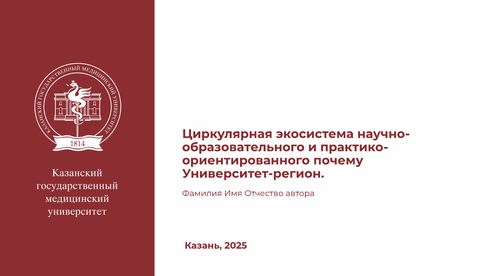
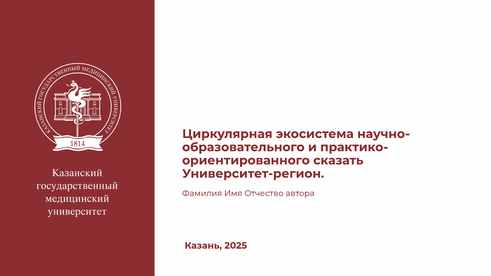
почему: почему -> сказать
